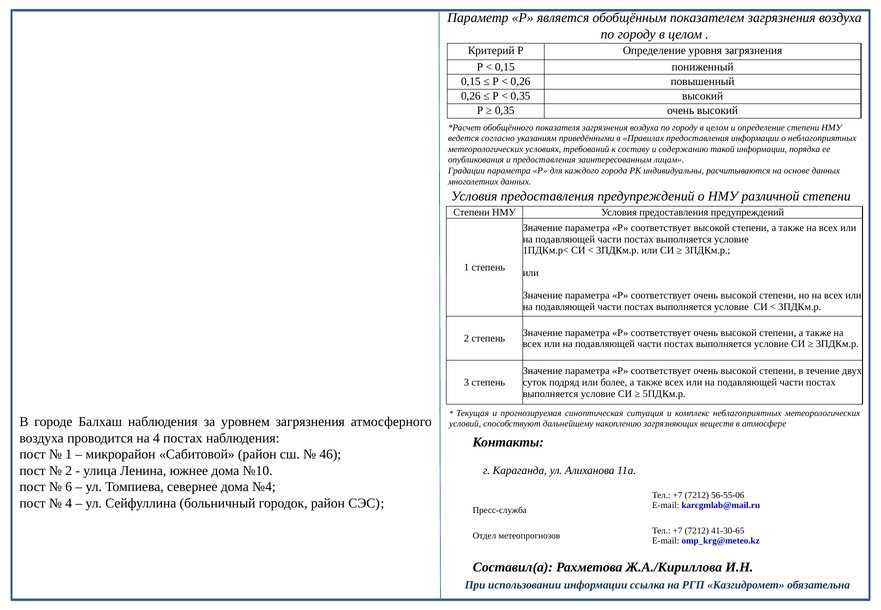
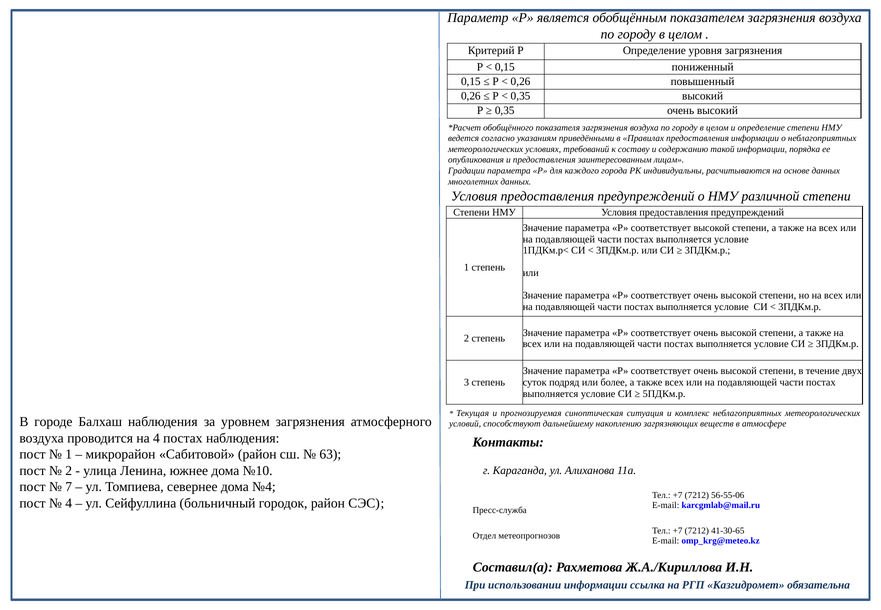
46: 46 -> 63
6: 6 -> 7
